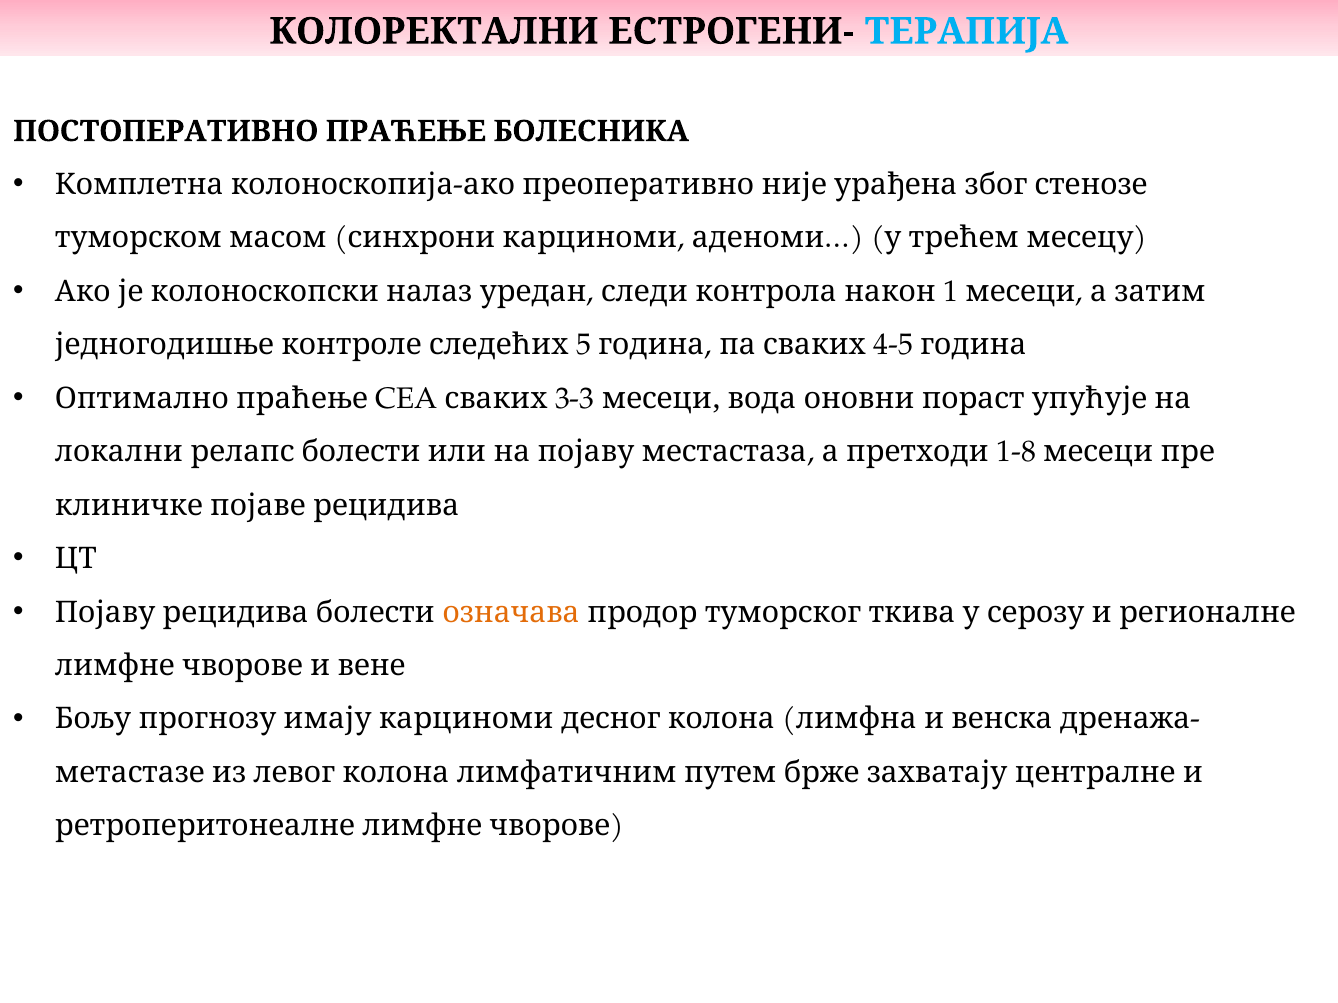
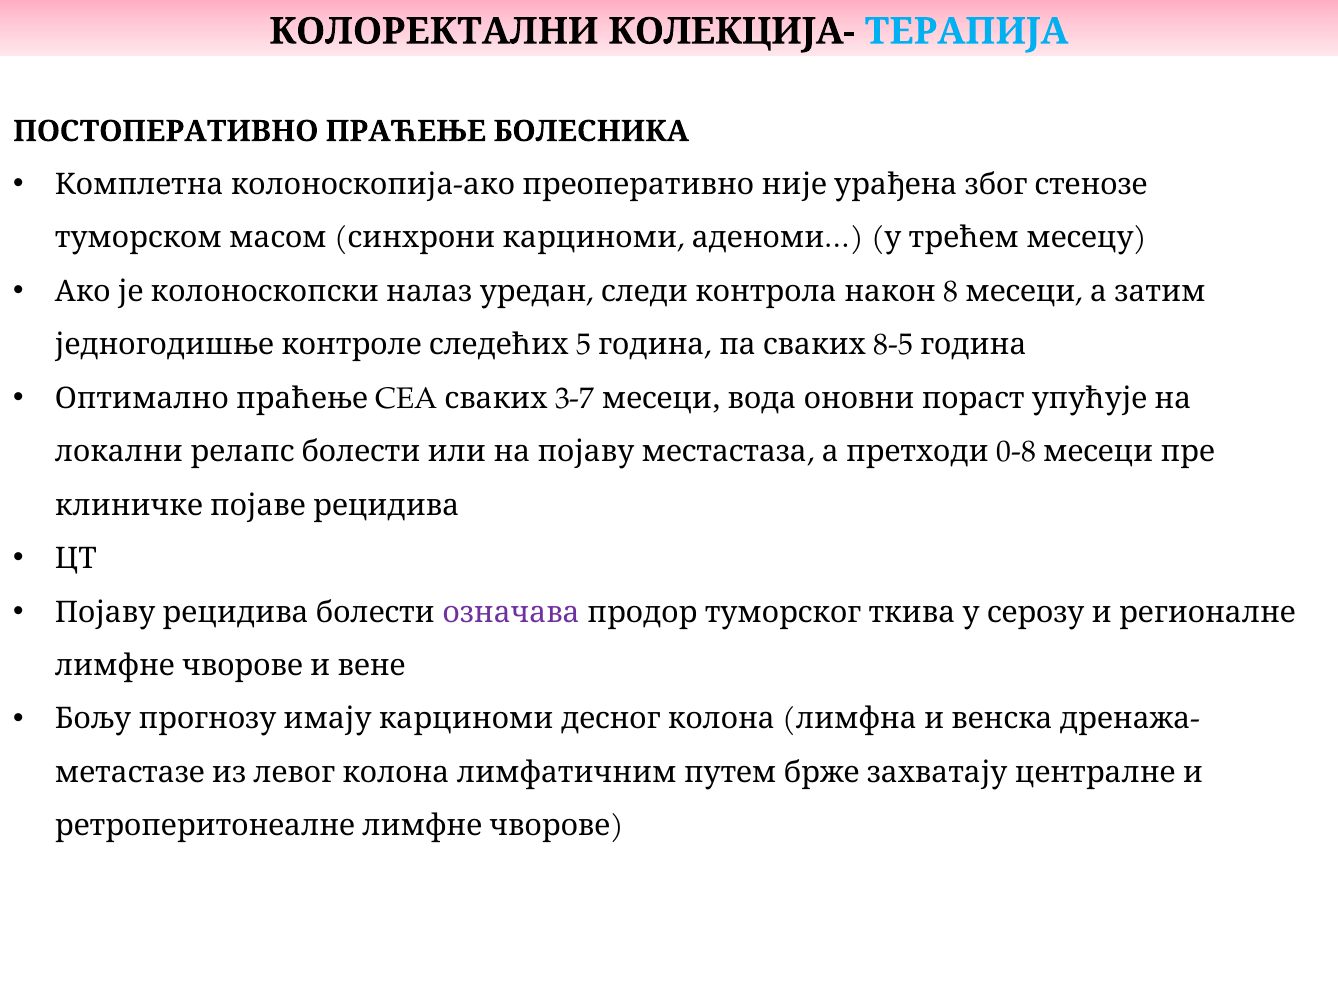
ЕСТРОГЕНИ-: ЕСТРОГЕНИ- -> КОЛЕКЦИЈА-
1: 1 -> 8
4-5: 4-5 -> 8-5
3-3: 3-3 -> 3-7
1-8: 1-8 -> 0-8
означава colour: orange -> purple
